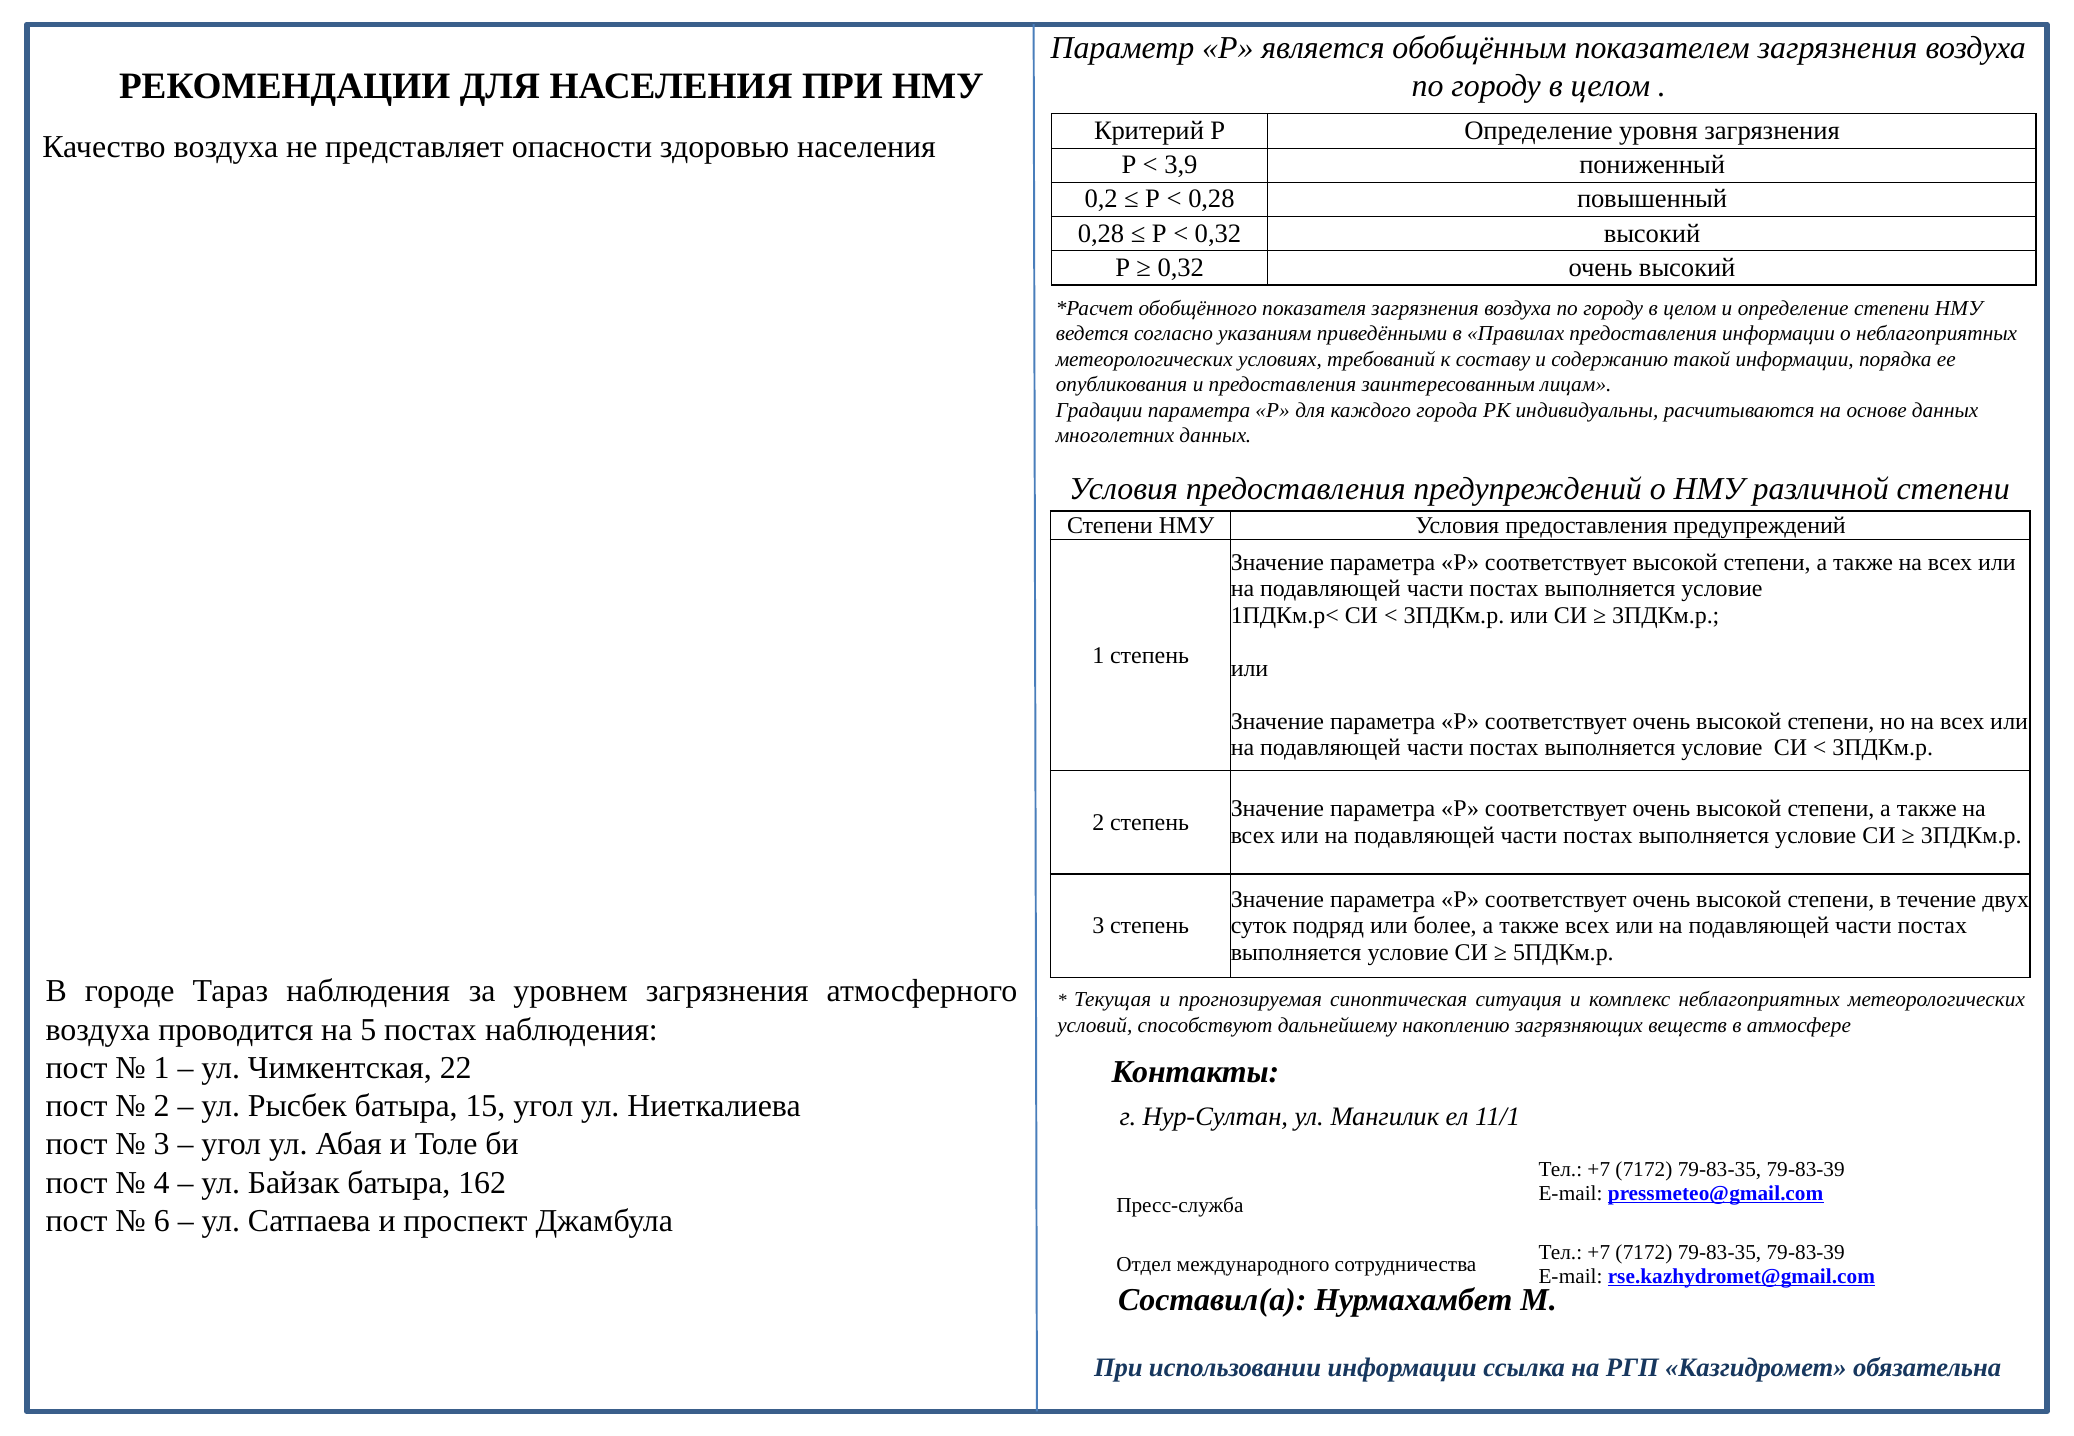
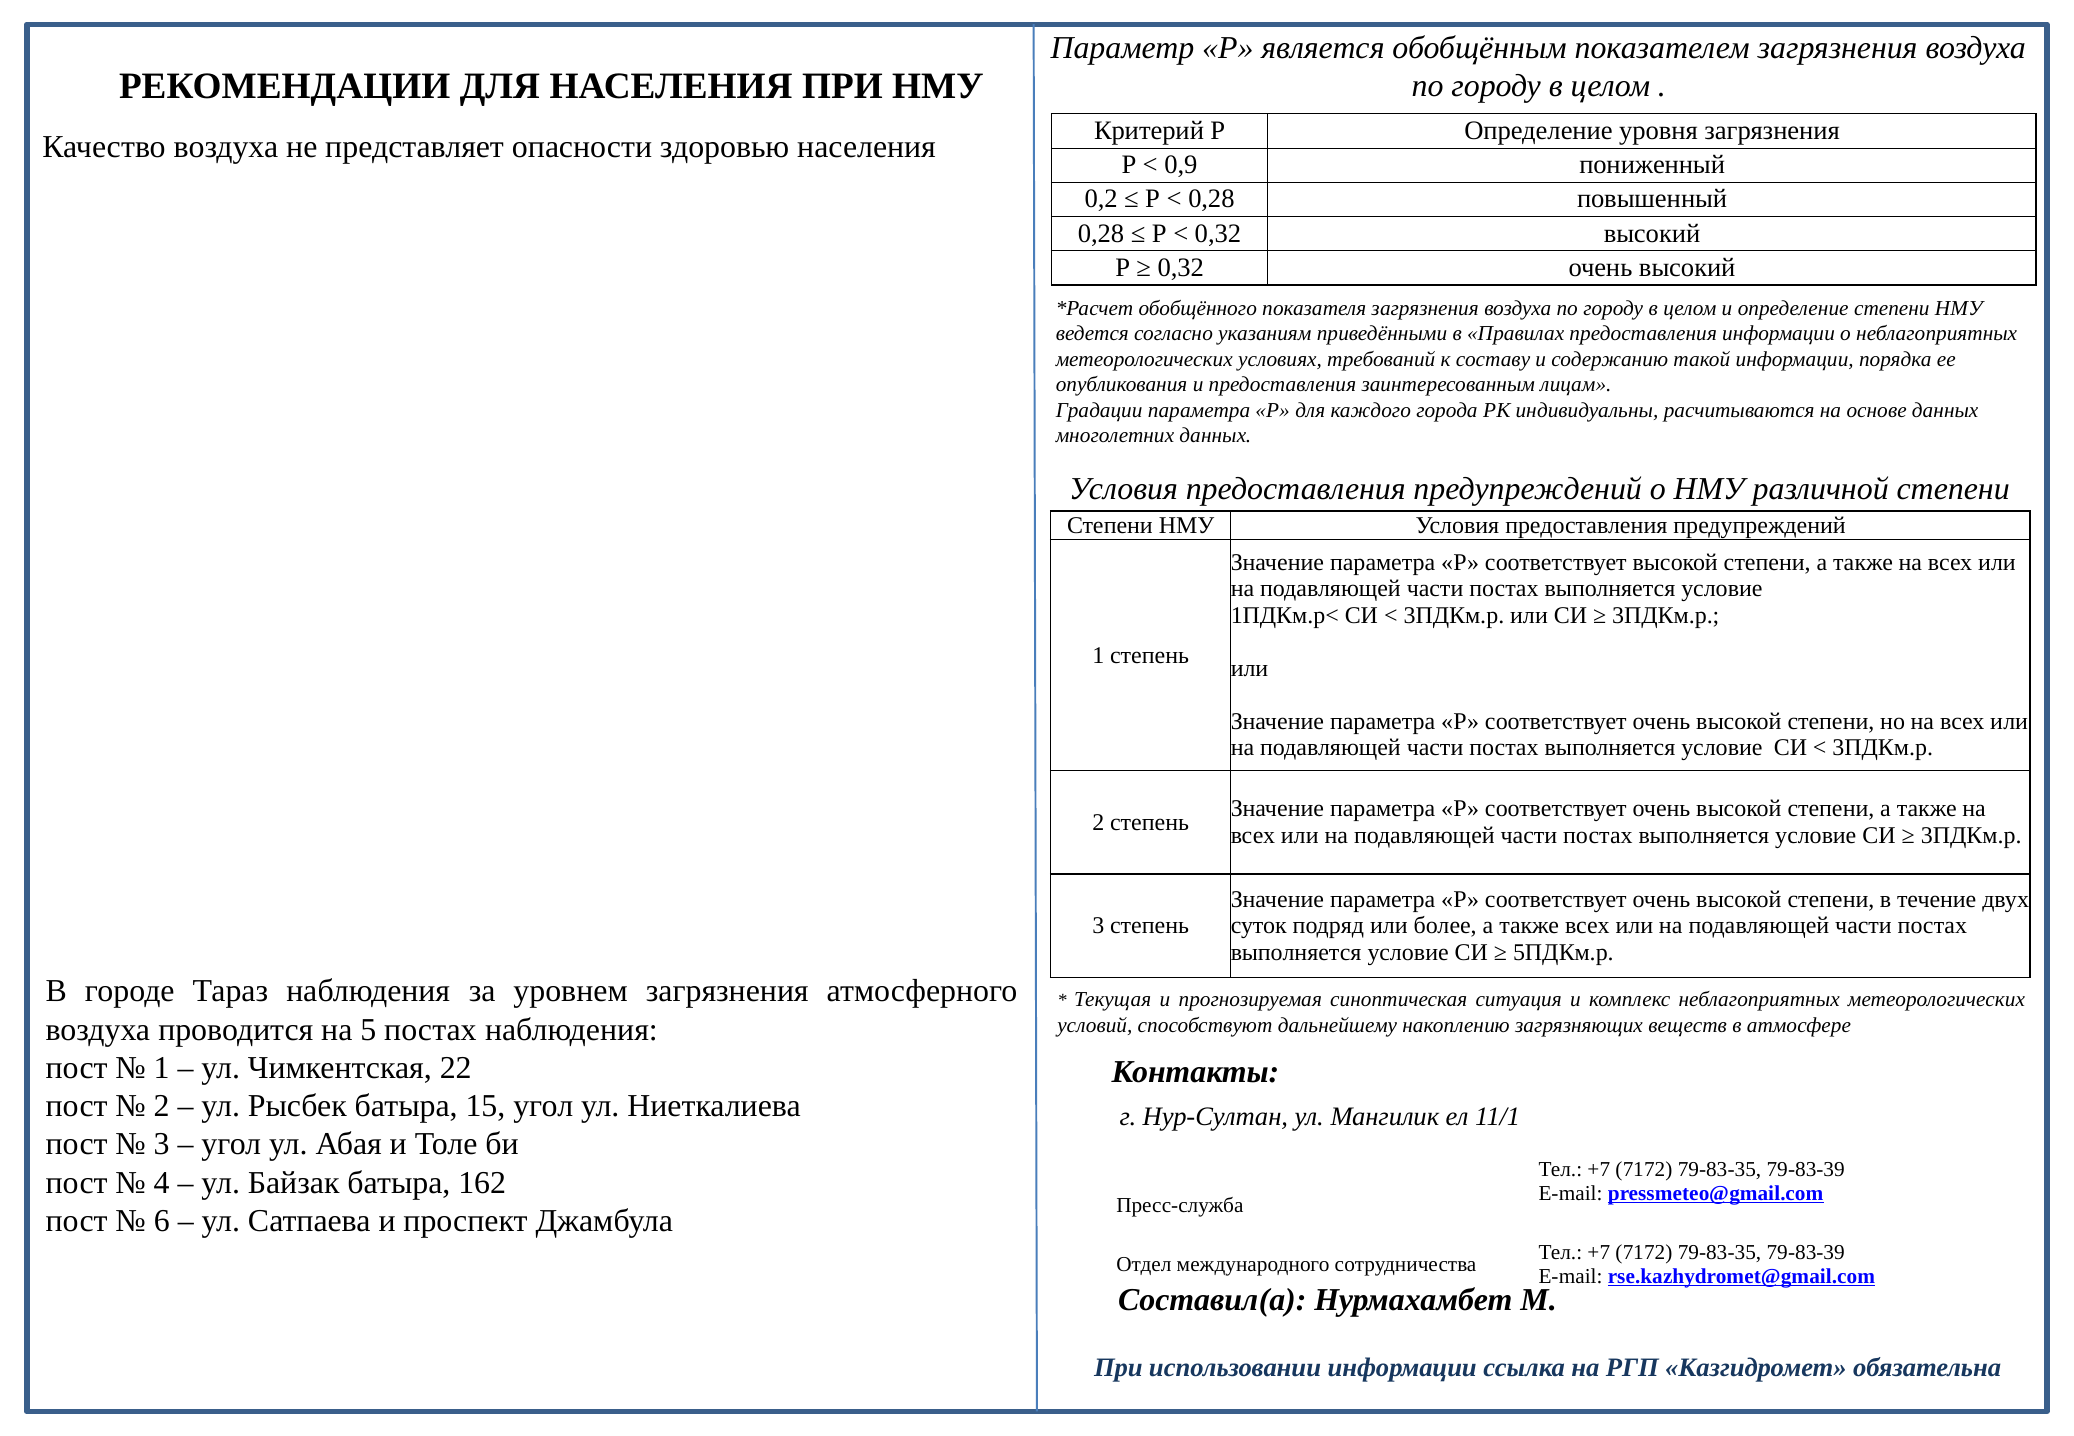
3,9: 3,9 -> 0,9
